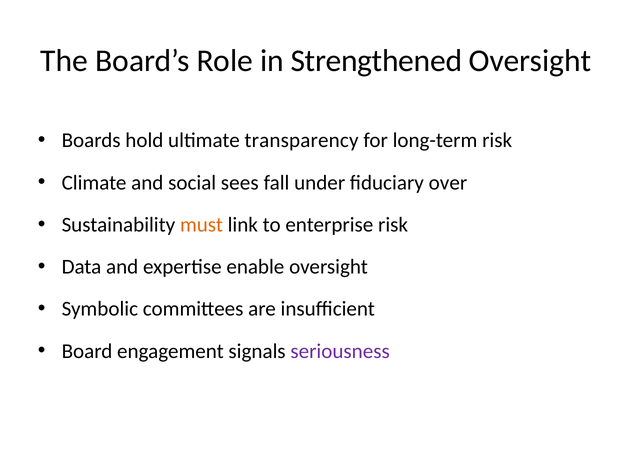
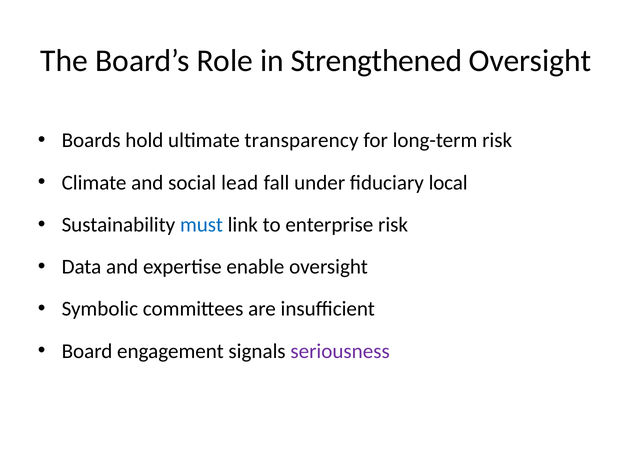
sees: sees -> lead
over: over -> local
must colour: orange -> blue
